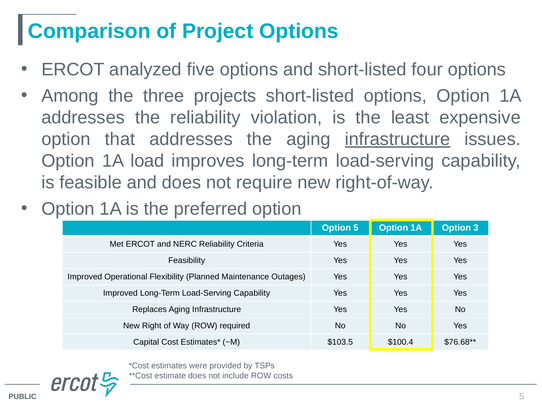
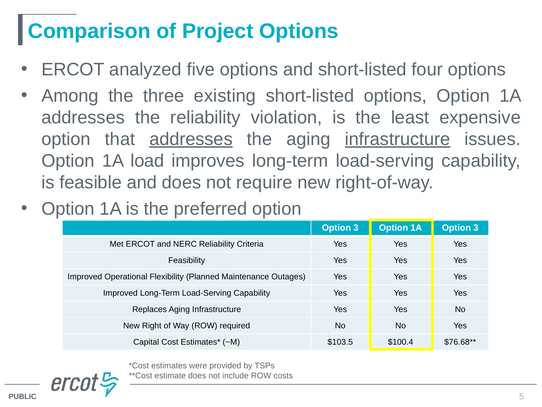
projects: projects -> existing
addresses at (191, 139) underline: none -> present
5 at (356, 227): 5 -> 3
